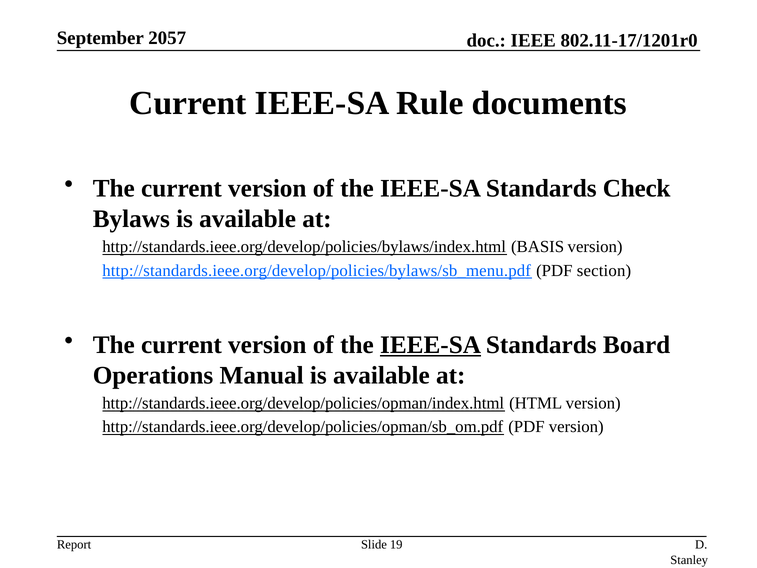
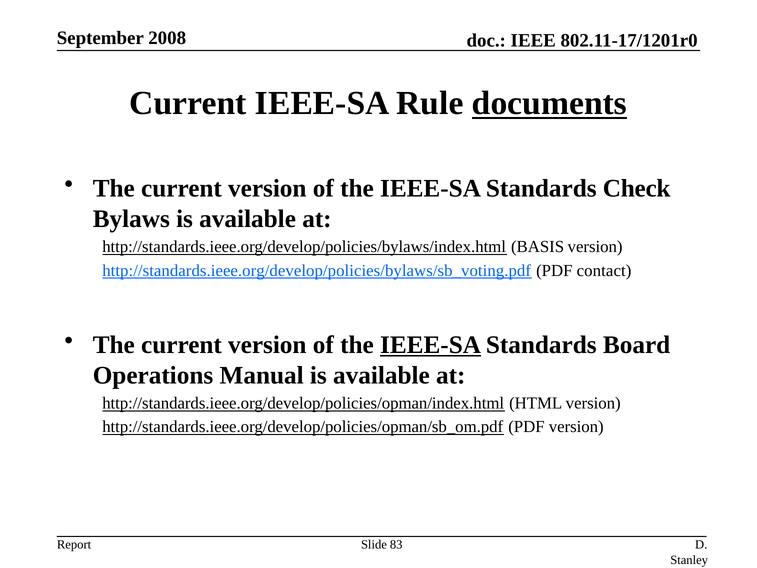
2057: 2057 -> 2008
documents underline: none -> present
http://standards.ieee.org/develop/policies/bylaws/sb_menu.pdf: http://standards.ieee.org/develop/policies/bylaws/sb_menu.pdf -> http://standards.ieee.org/develop/policies/bylaws/sb_voting.pdf
section: section -> contact
19: 19 -> 83
